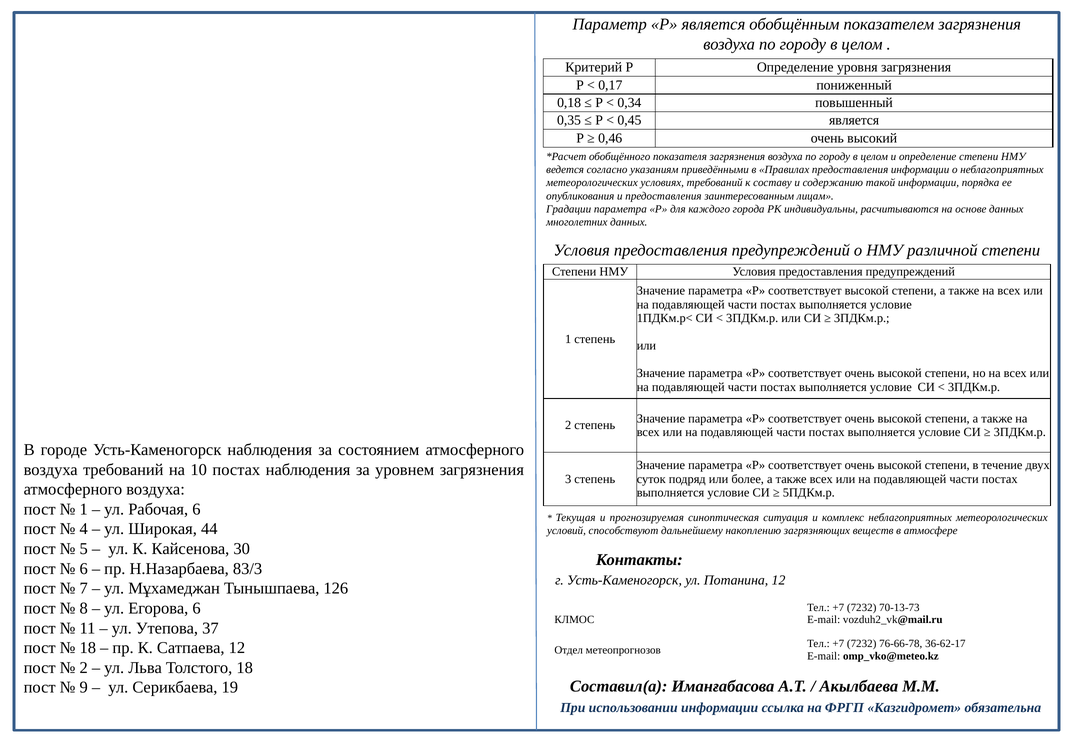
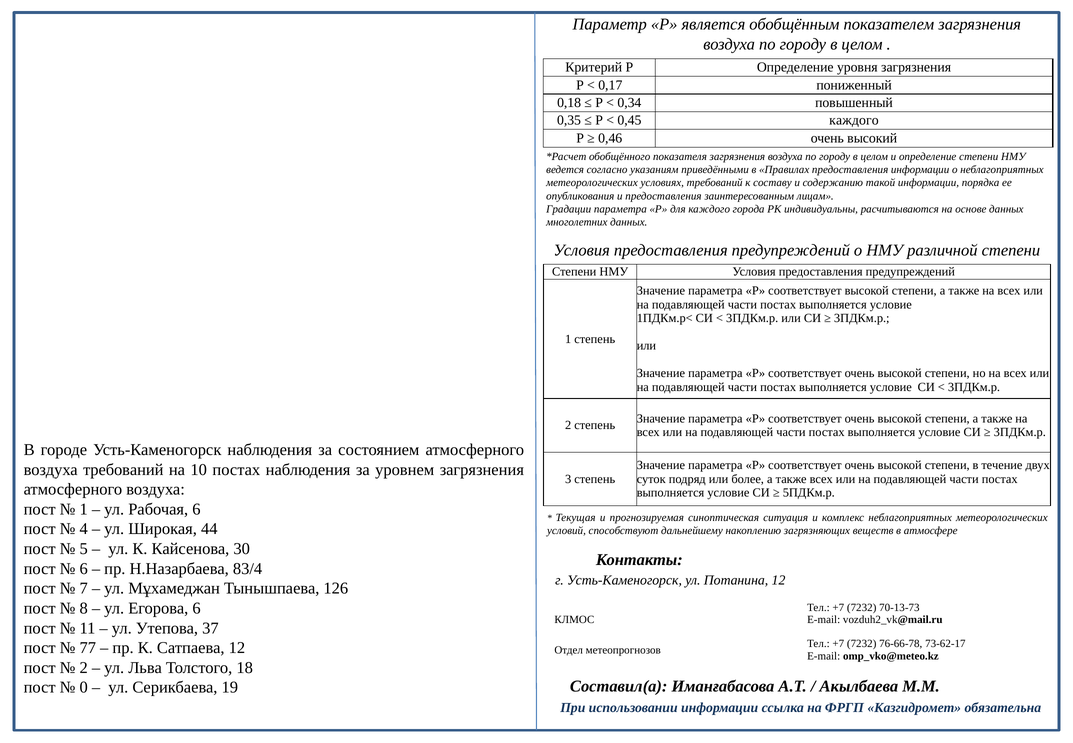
0,45 является: является -> каждого
83/3: 83/3 -> 83/4
36-62-17: 36-62-17 -> 73-62-17
18 at (88, 648): 18 -> 77
9: 9 -> 0
